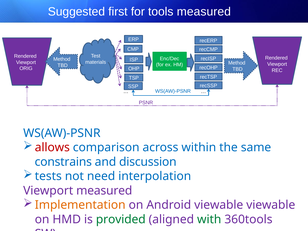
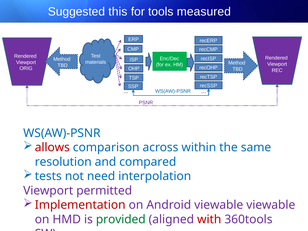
first: first -> this
constrains: constrains -> resolution
discussion: discussion -> compared
Viewport measured: measured -> permitted
Implementation colour: orange -> red
with colour: green -> red
